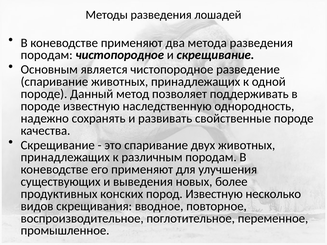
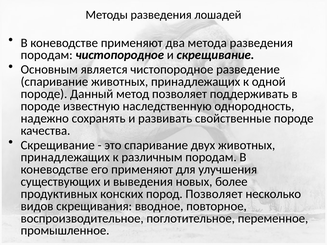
пород Известную: Известную -> Позволяет
